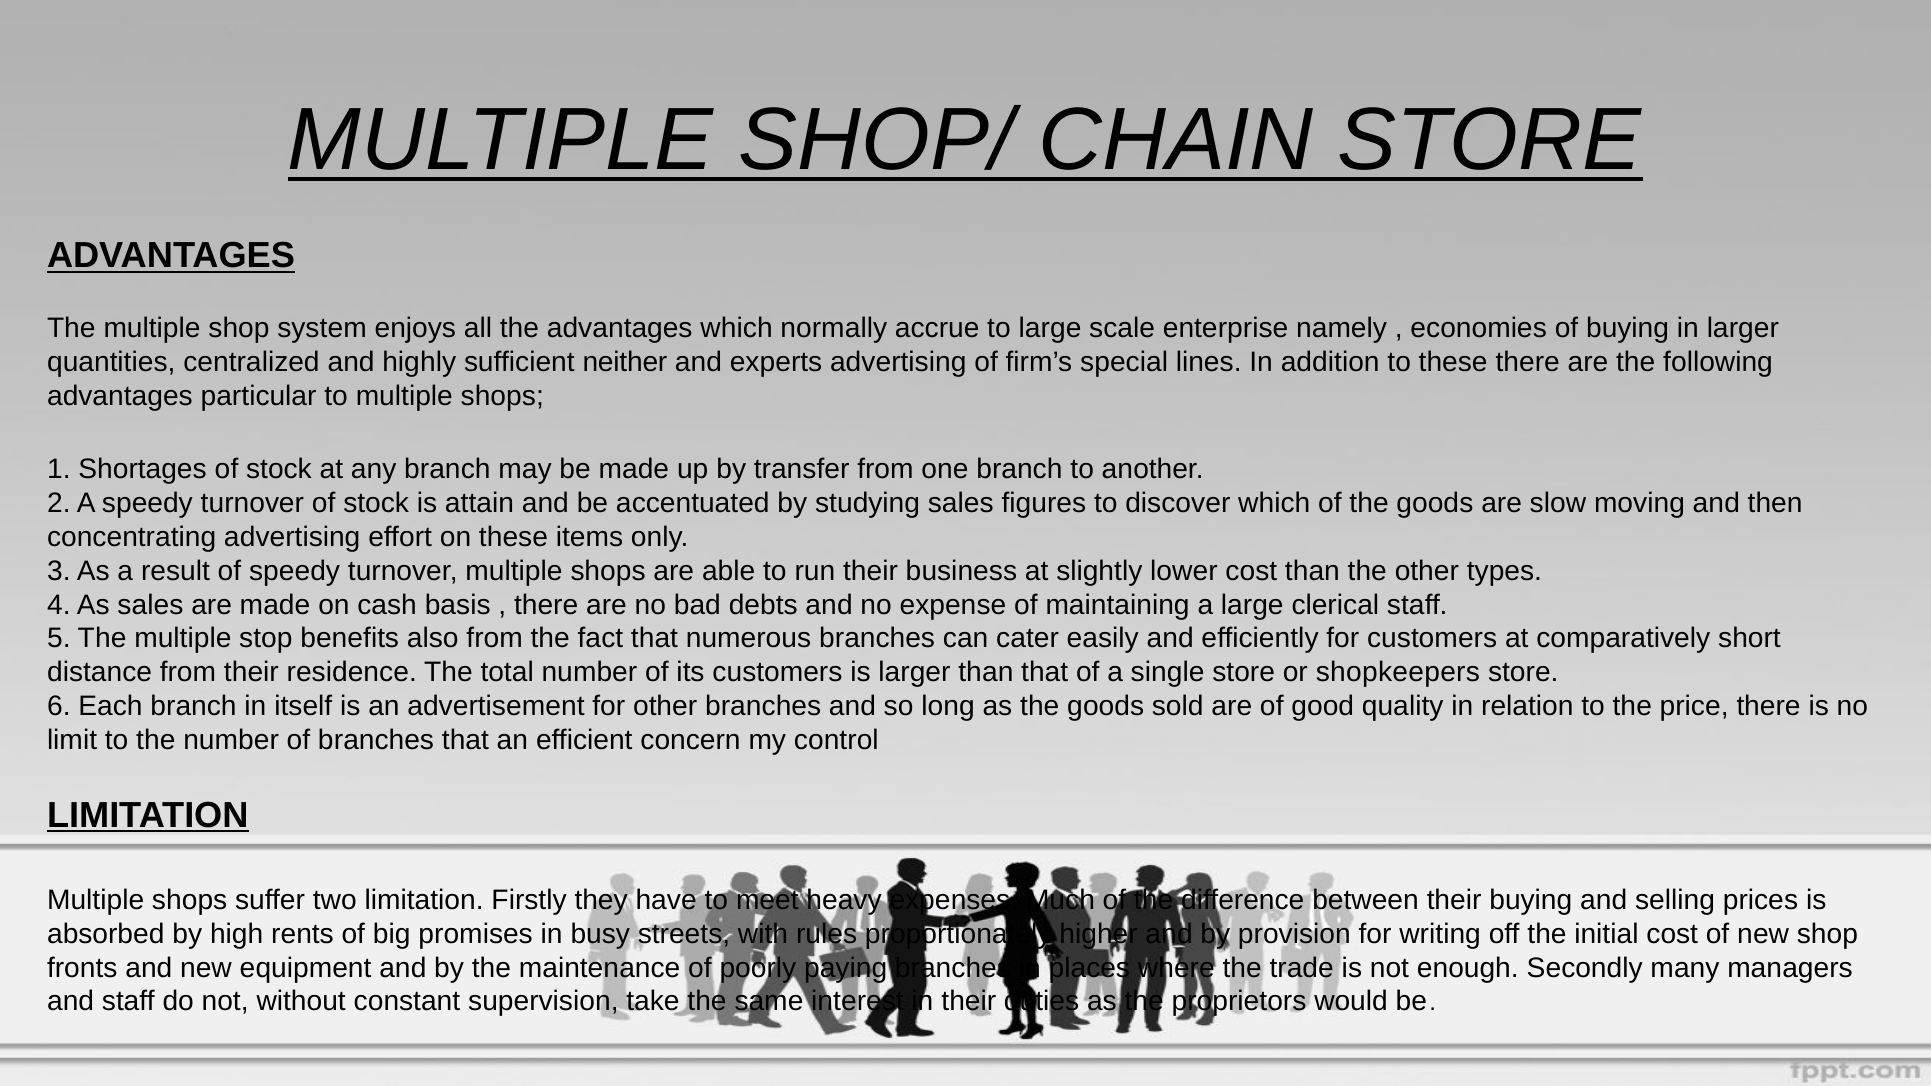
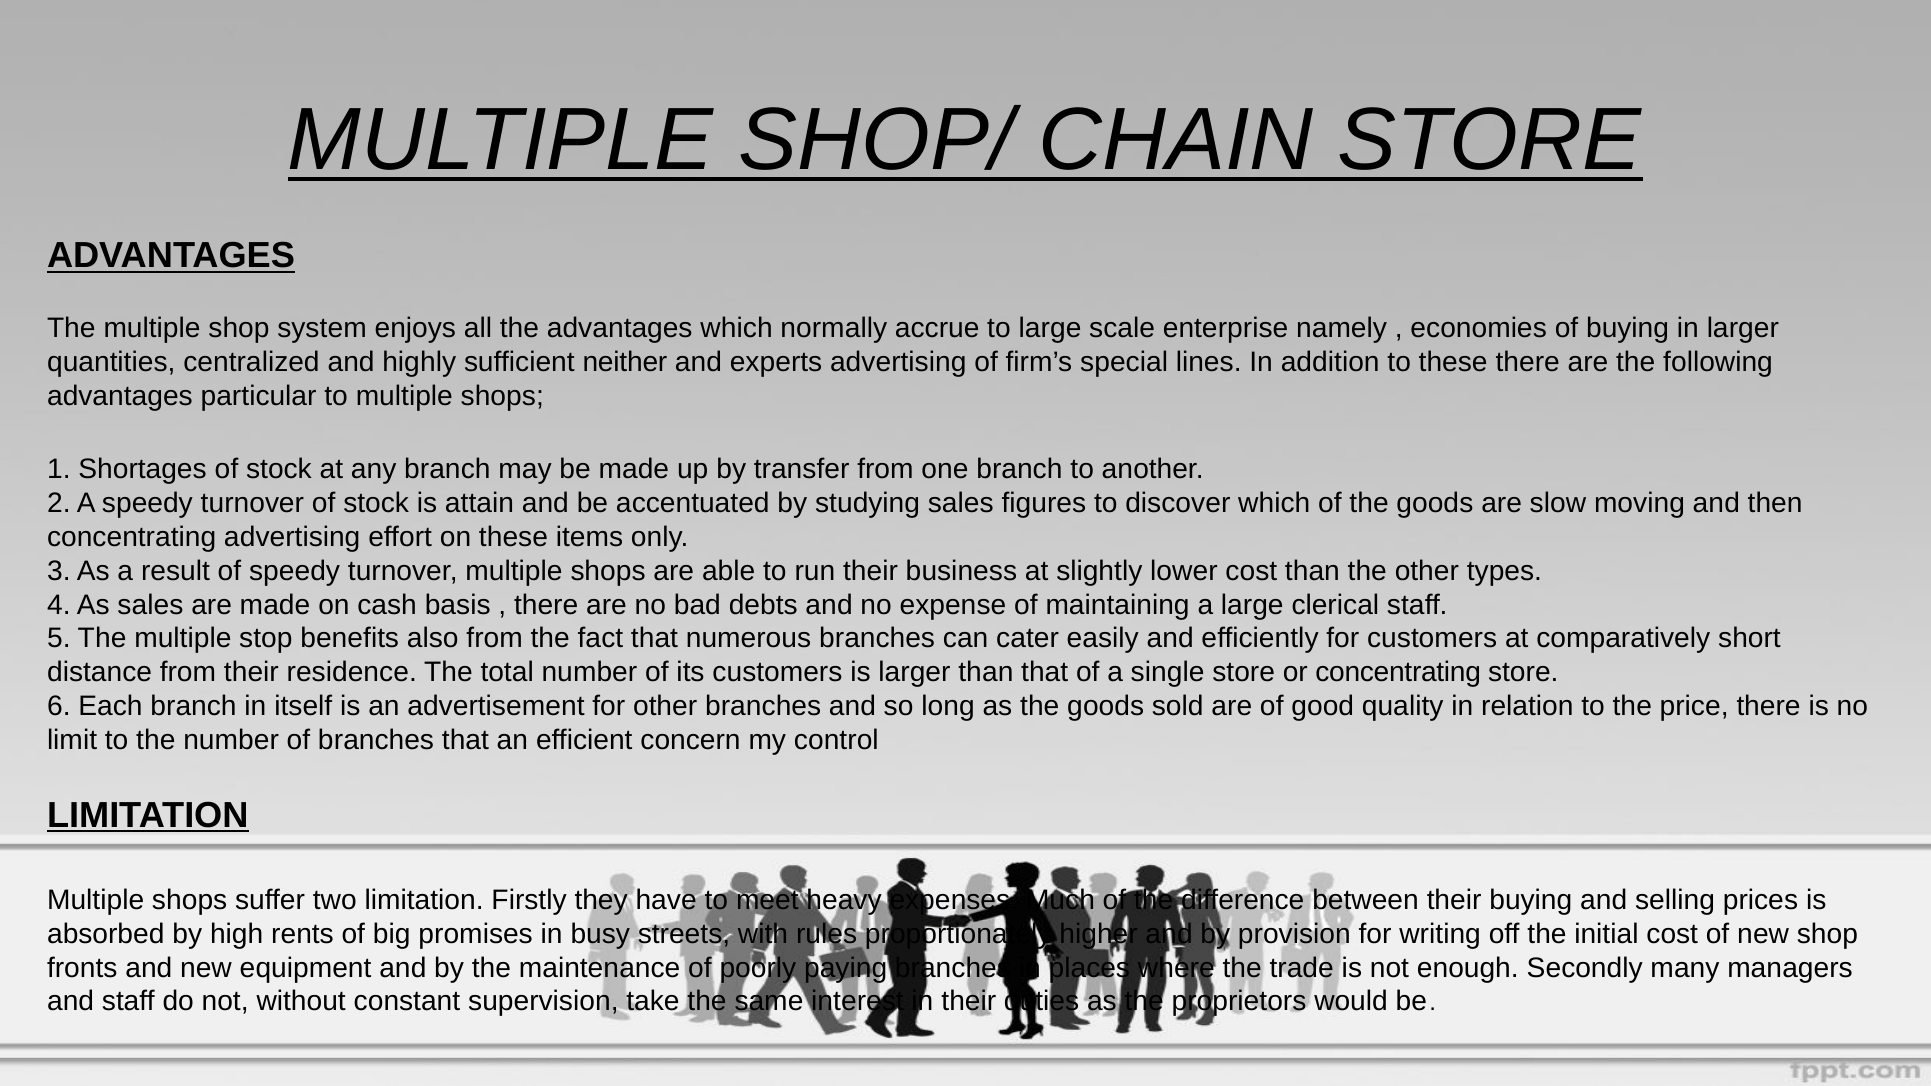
or shopkeepers: shopkeepers -> concentrating
